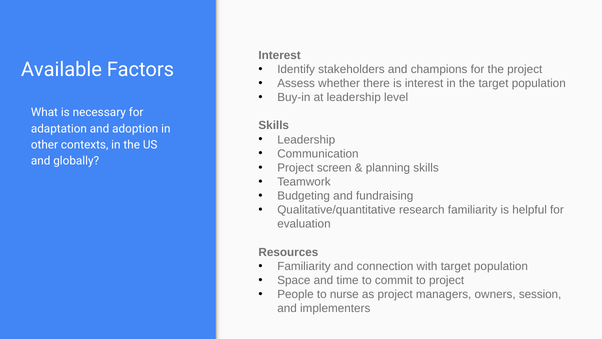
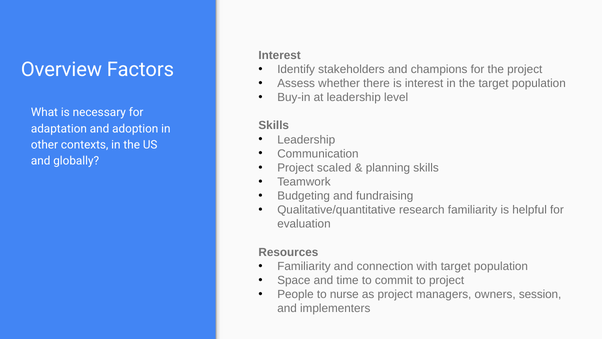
Available: Available -> Overview
screen: screen -> scaled
